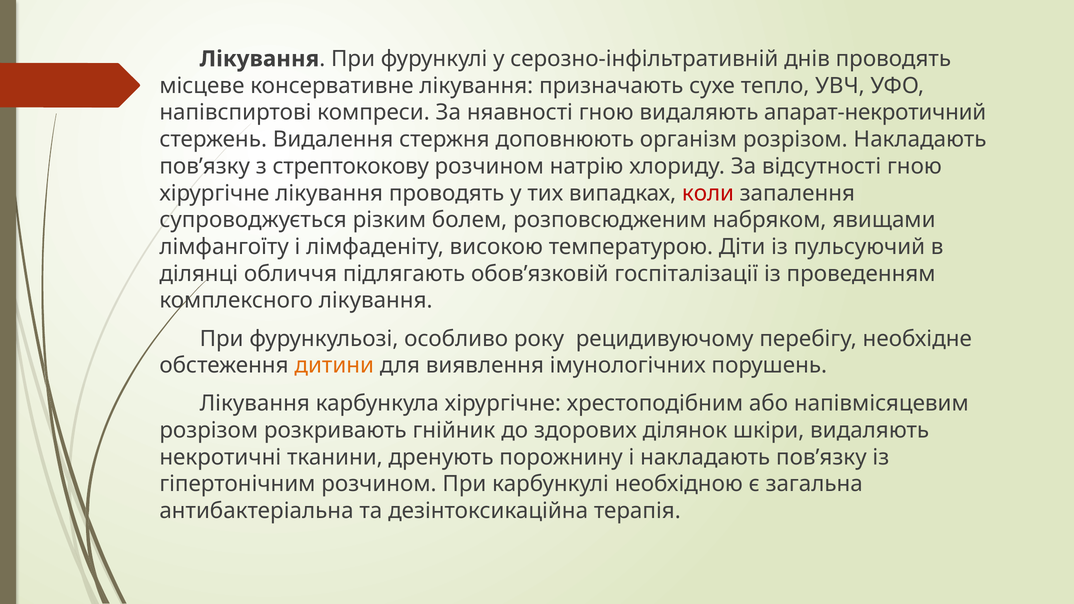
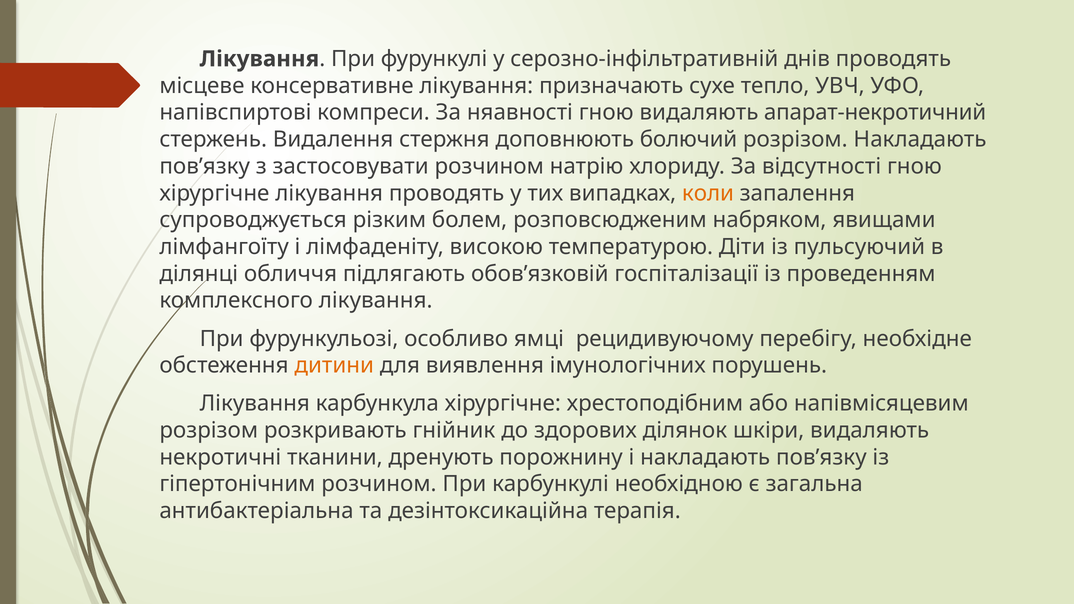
організм: організм -> болючий
стрептококову: стрептококову -> застосовувати
коли colour: red -> orange
року: року -> ямці
